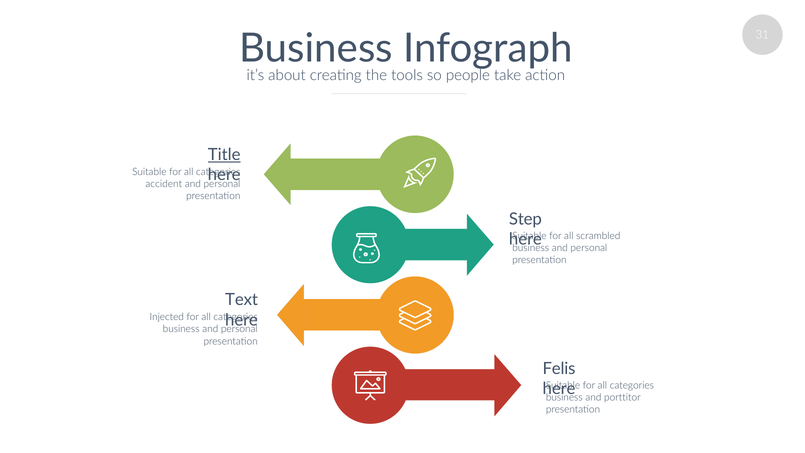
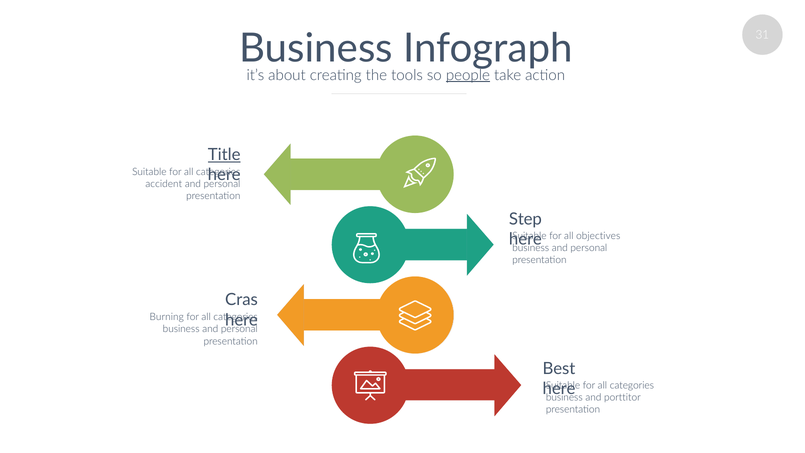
people underline: none -> present
scrambled: scrambled -> objectives
Text: Text -> Cras
Injected: Injected -> Burning
Felis: Felis -> Best
